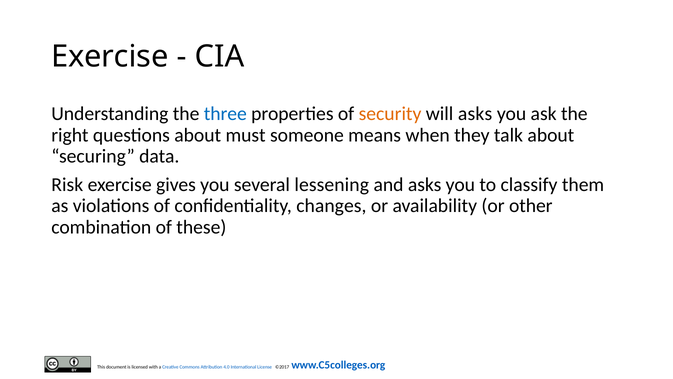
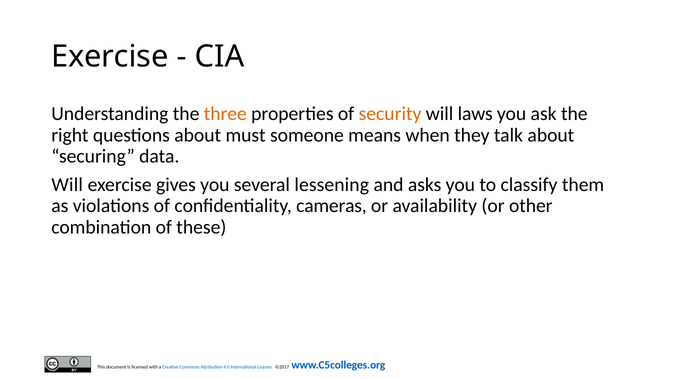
three colour: blue -> orange
will asks: asks -> laws
Risk at (67, 184): Risk -> Will
changes: changes -> cameras
